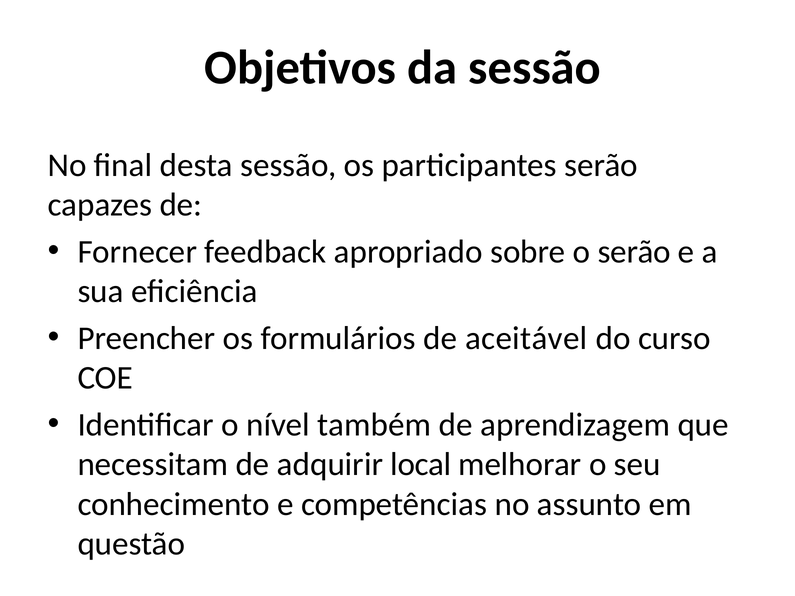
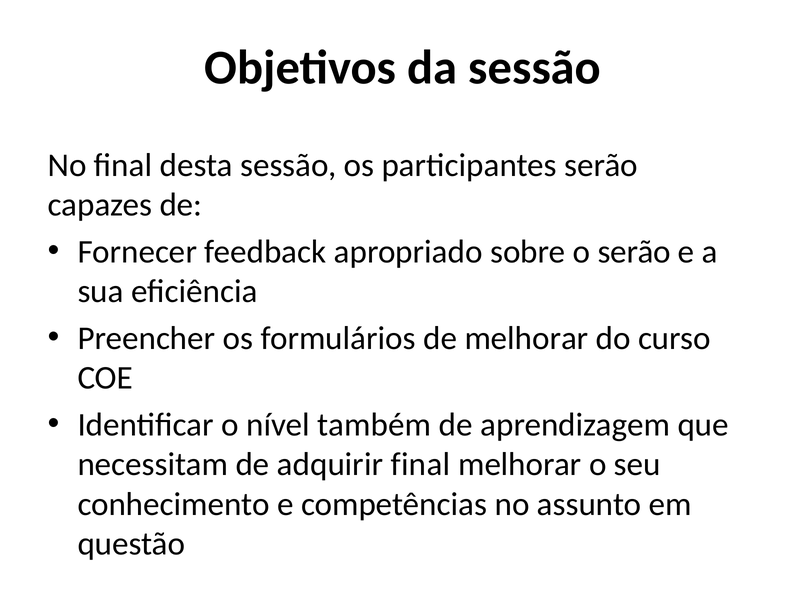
de aceitável: aceitável -> melhorar
adquirir local: local -> final
